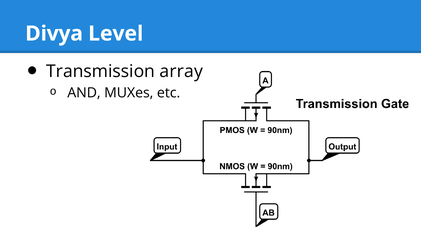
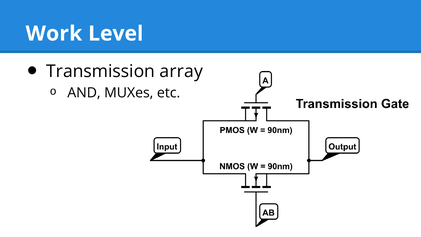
Divya: Divya -> Work
